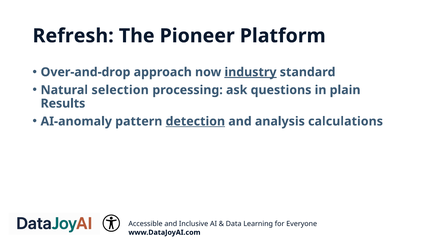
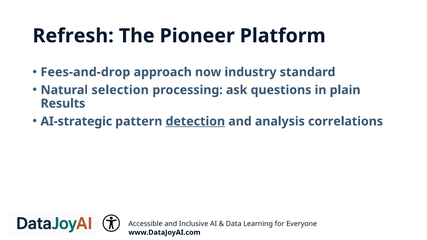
Over-and-drop: Over-and-drop -> Fees-and-drop
industry underline: present -> none
AI-anomaly: AI-anomaly -> AI-strategic
calculations: calculations -> correlations
